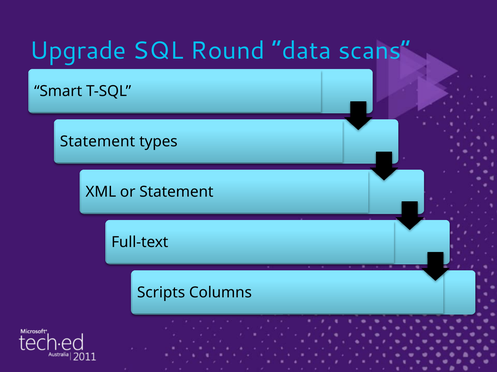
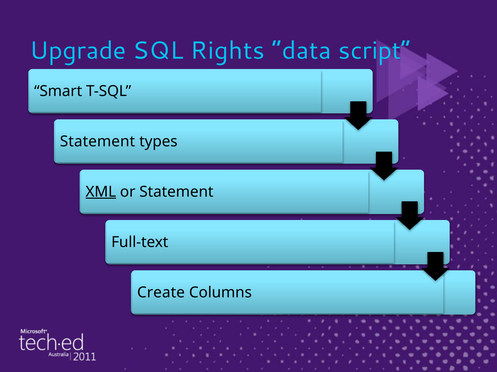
Round: Round -> Rights
scans: scans -> script
XML underline: none -> present
Scripts: Scripts -> Create
